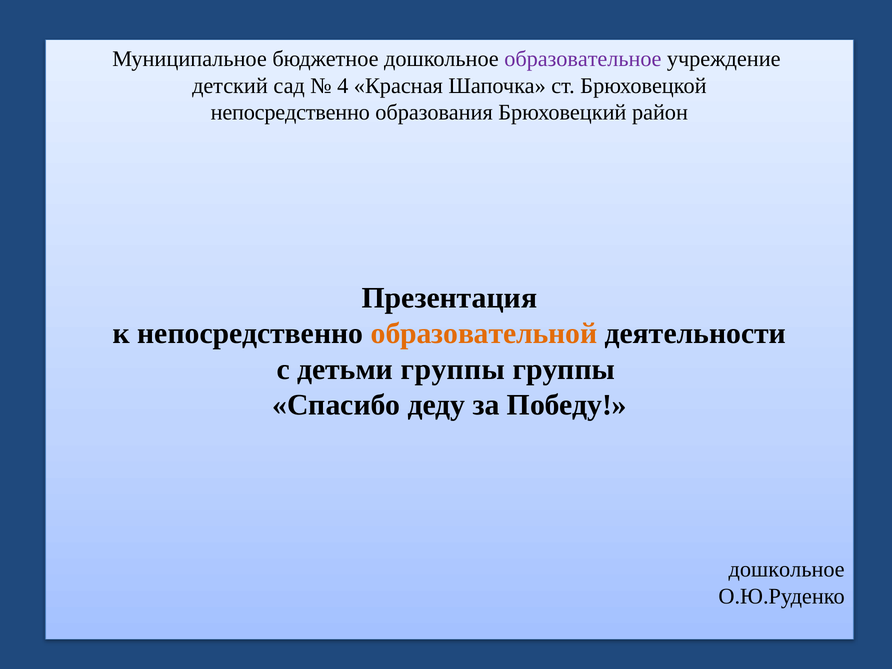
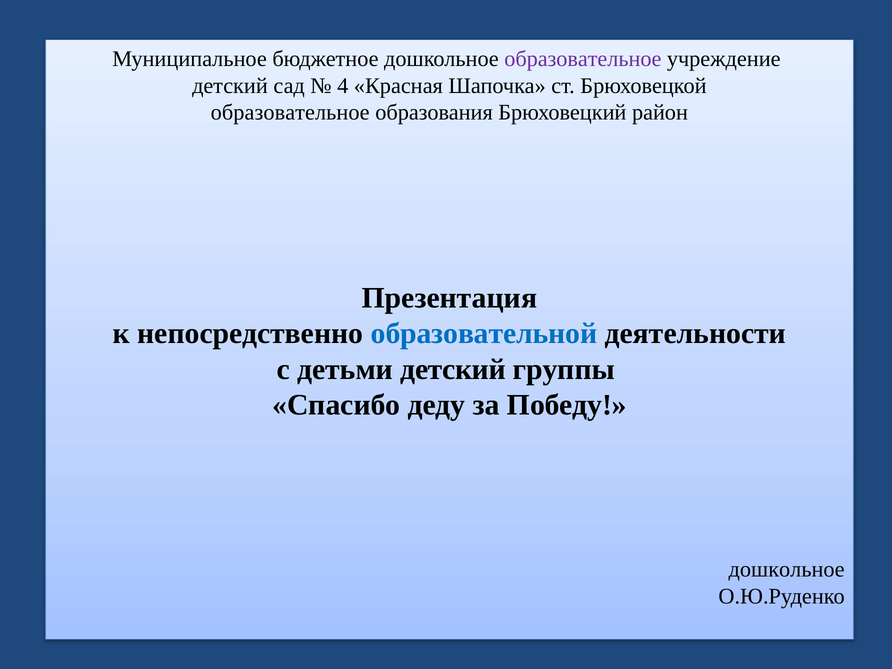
непосредственно at (290, 113): непосредственно -> образовательное
образовательной colour: orange -> blue
детьми группы: группы -> детский
